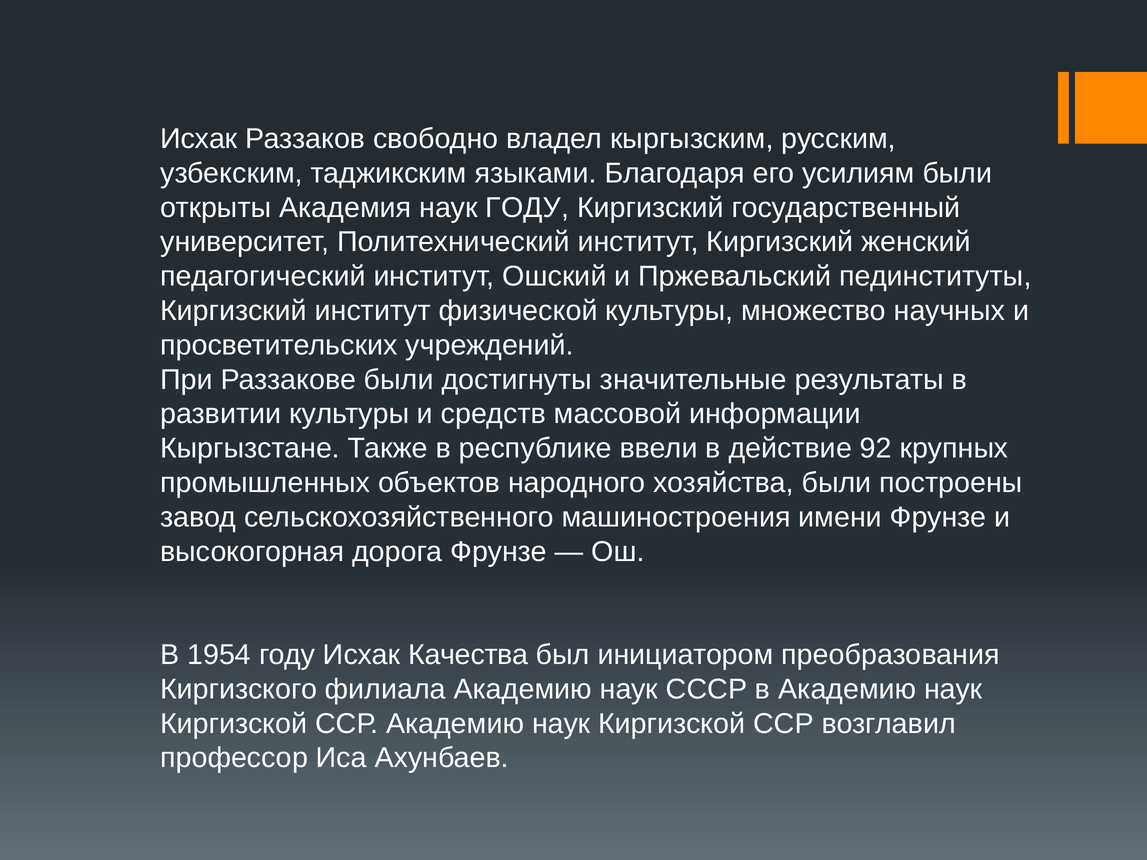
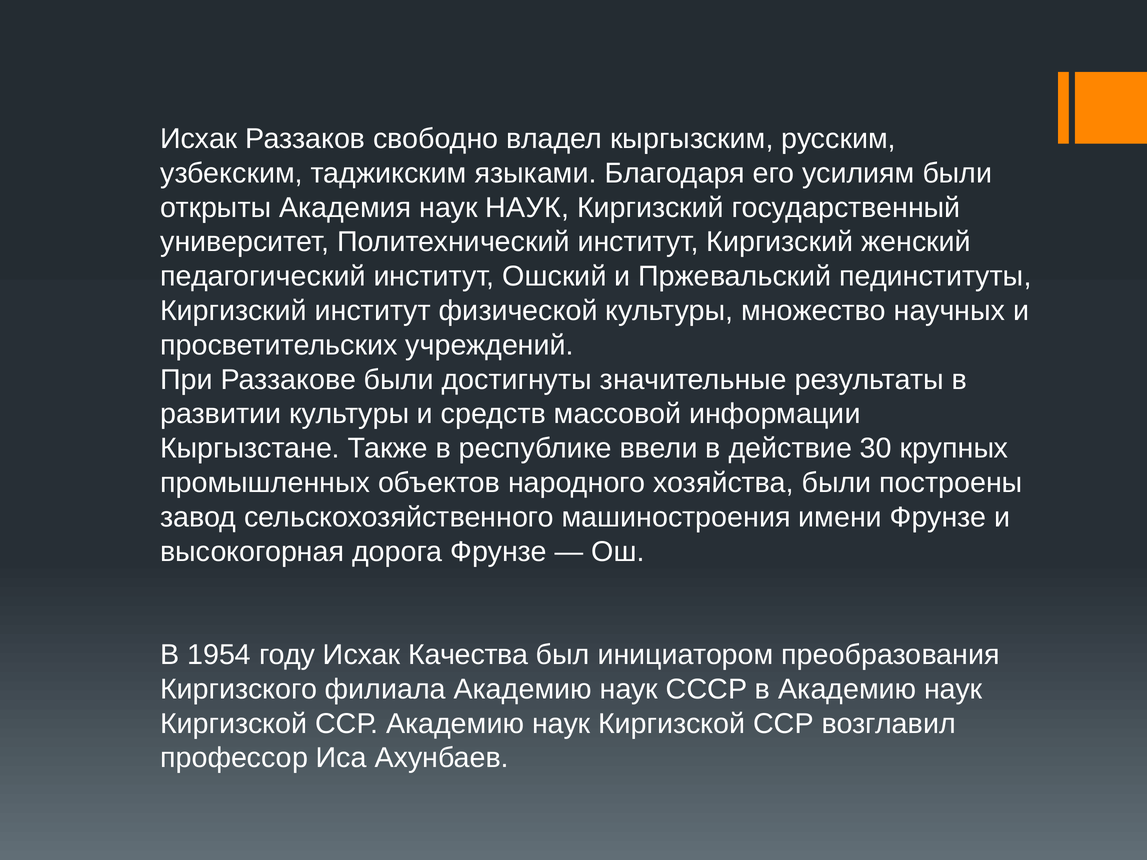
наук ГОДУ: ГОДУ -> НАУК
92: 92 -> 30
